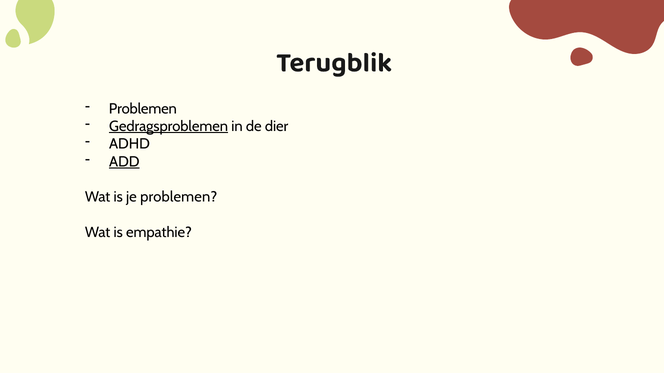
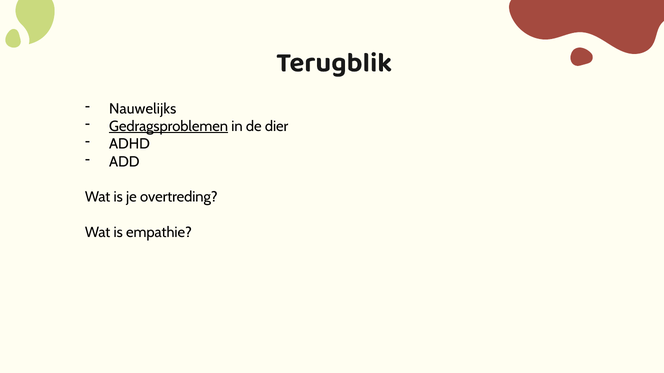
Problemen at (143, 109): Problemen -> Nauwelijks
ADD underline: present -> none
je problemen: problemen -> overtreding
